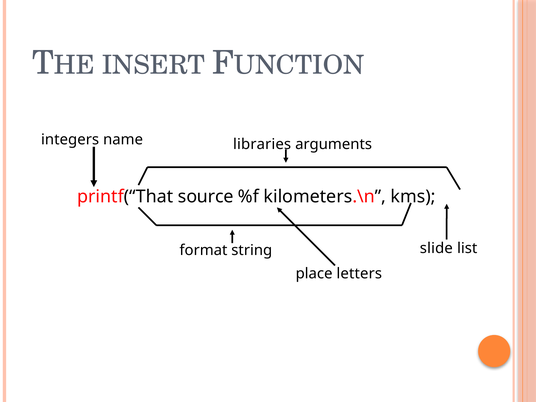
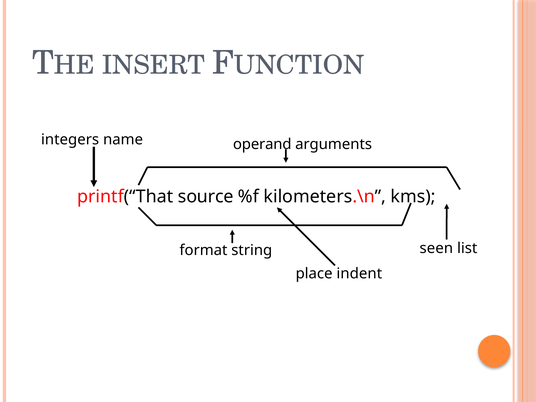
libraries: libraries -> operand
slide: slide -> seen
letters: letters -> indent
